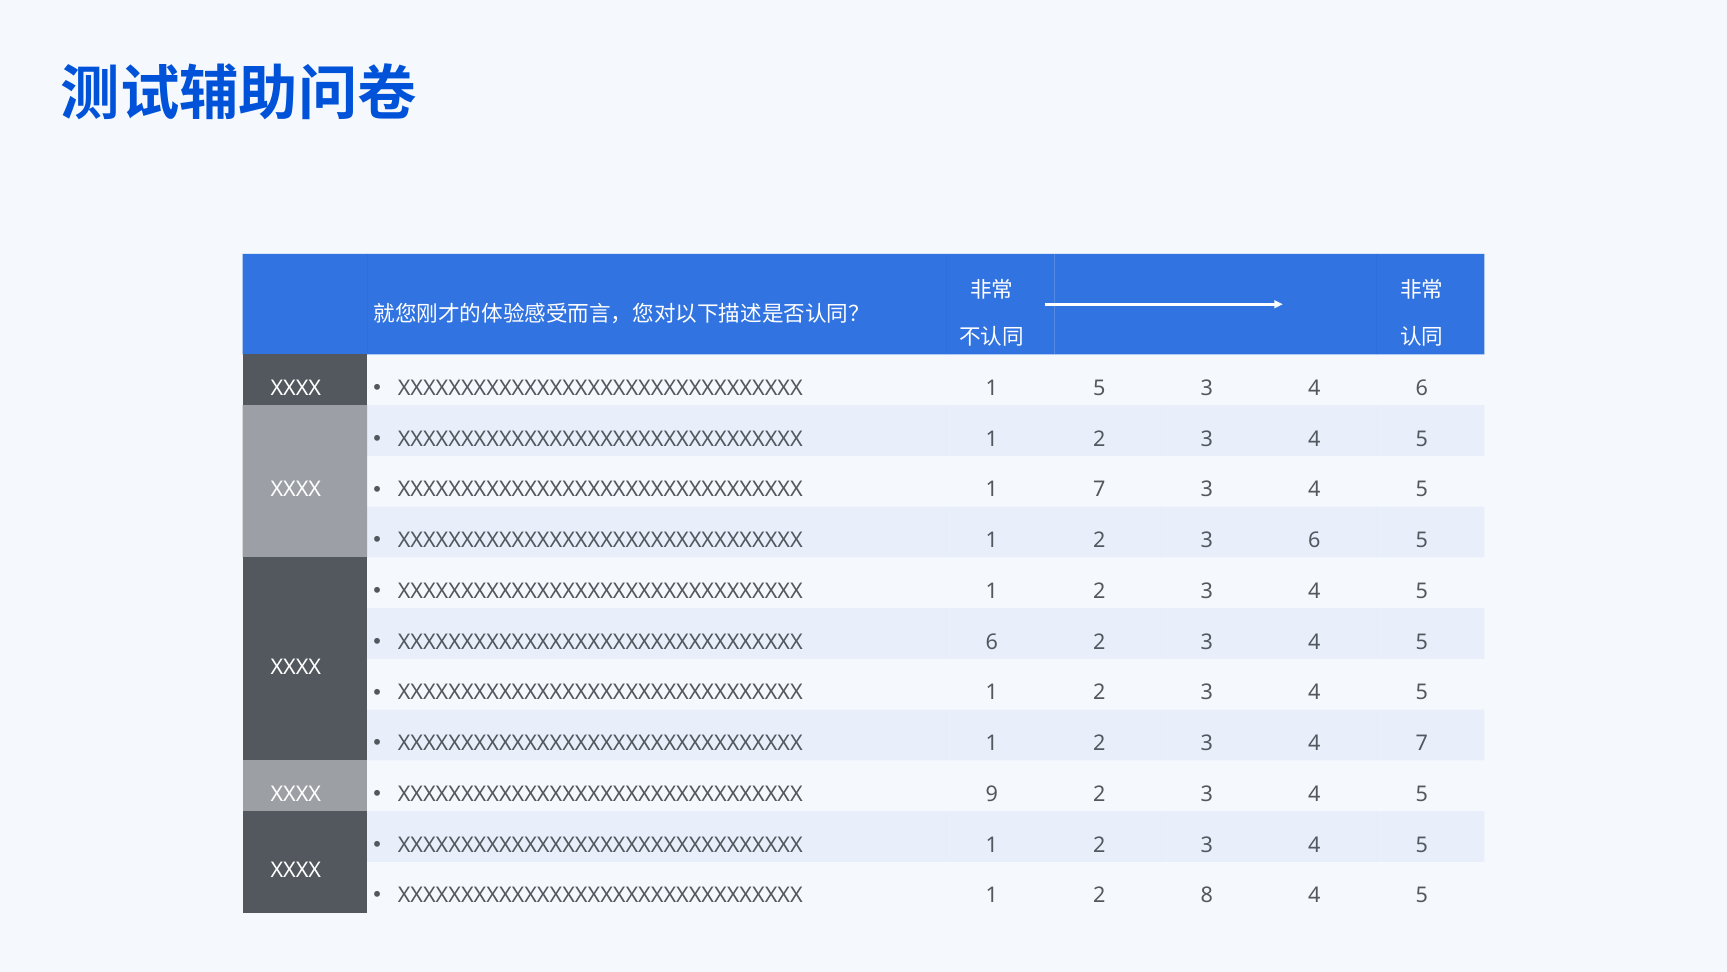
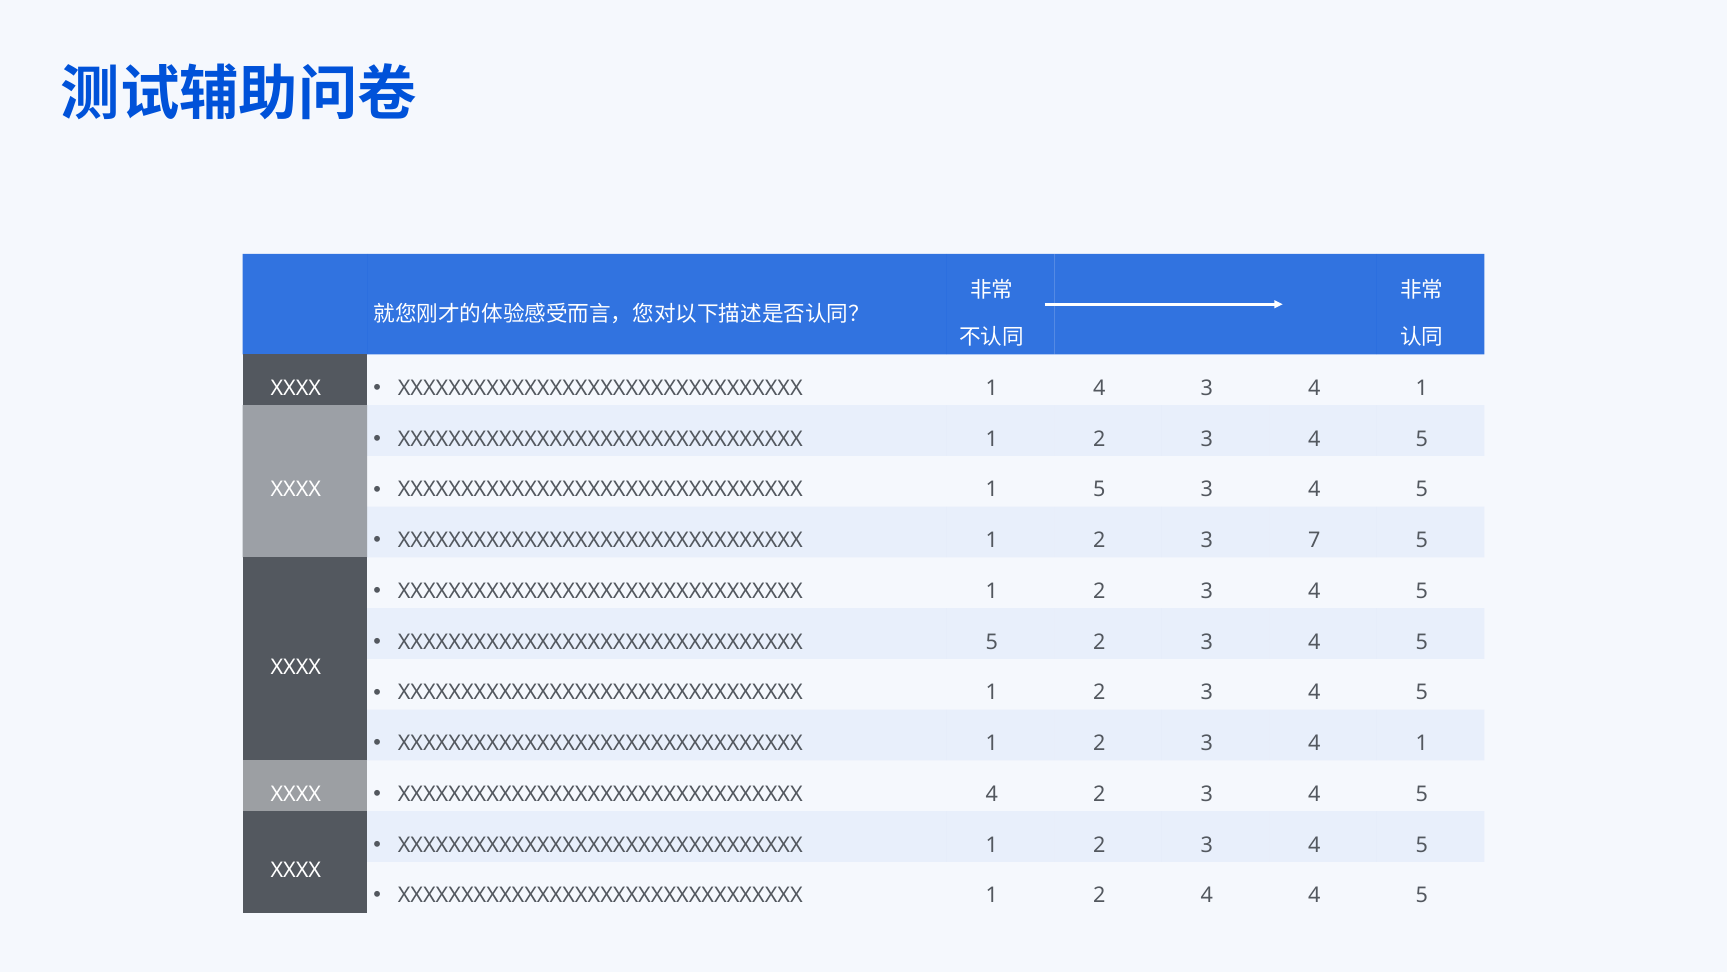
1 5: 5 -> 4
6 at (1422, 388): 6 -> 1
1 7: 7 -> 5
3 6: 6 -> 7
XXXXXXXXXXXXXXXXXXXXXXXXXXXXXXXX 6: 6 -> 5
2 3 4 7: 7 -> 1
XXXXXXXXXXXXXXXXXXXXXXXXXXXXXXXX 9: 9 -> 4
2 8: 8 -> 4
